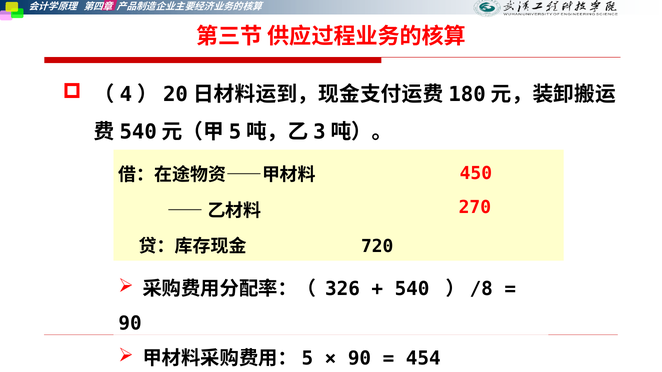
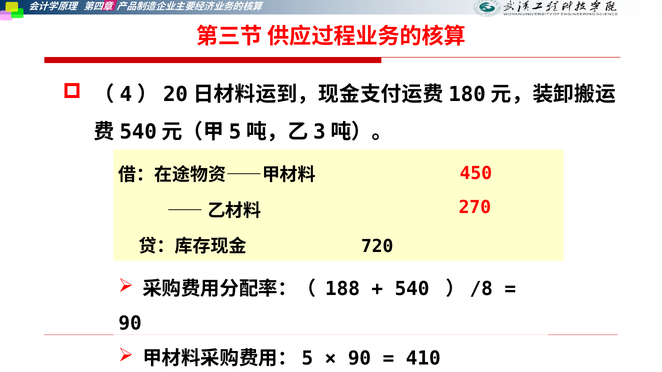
326: 326 -> 188
454: 454 -> 410
